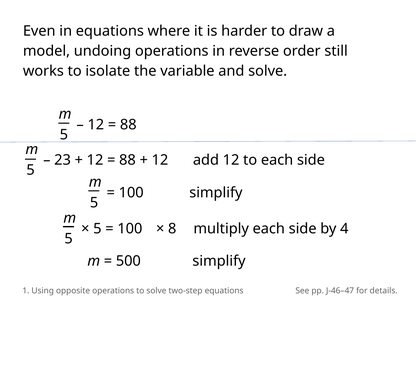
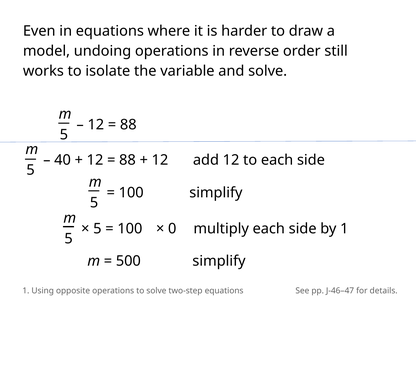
23: 23 -> 40
8: 8 -> 0
by 4: 4 -> 1
